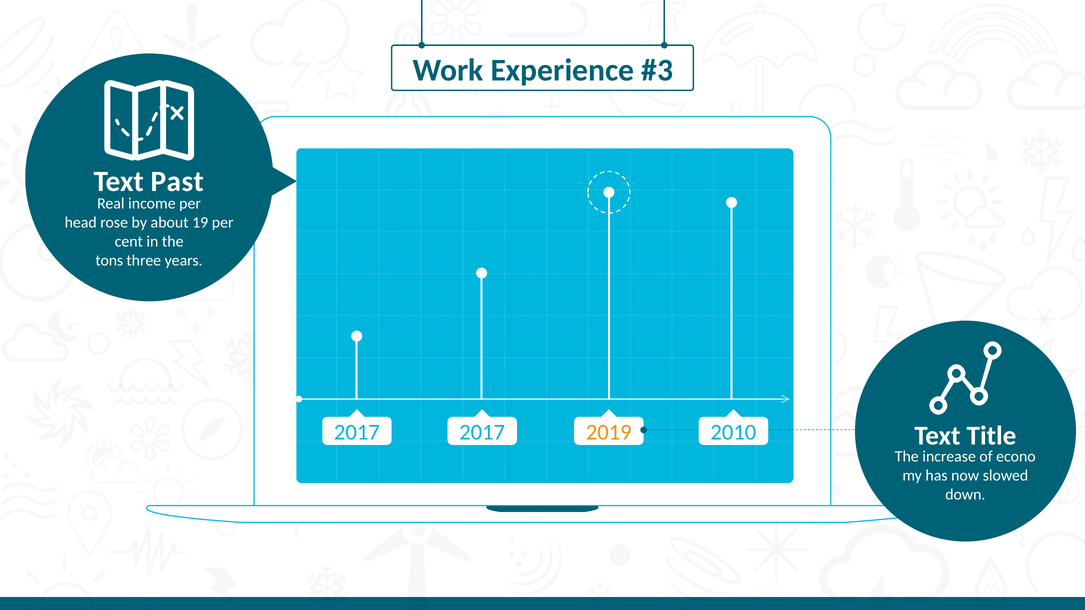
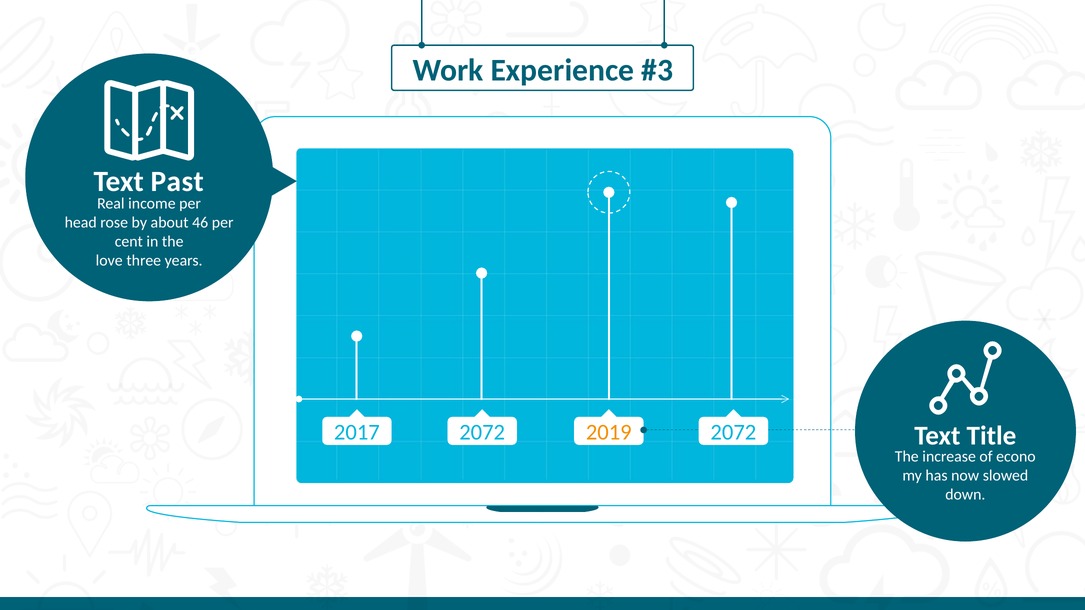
19: 19 -> 46
tons: tons -> love
2017 2017: 2017 -> 2072
2010 at (733, 433): 2010 -> 2072
